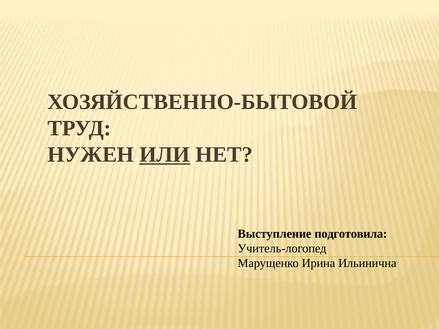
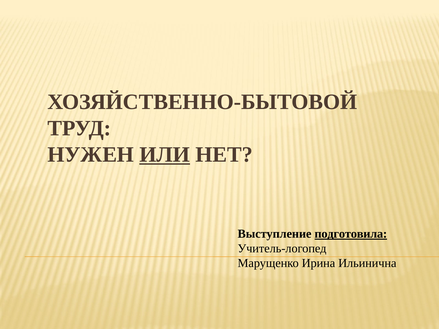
подготовила underline: none -> present
